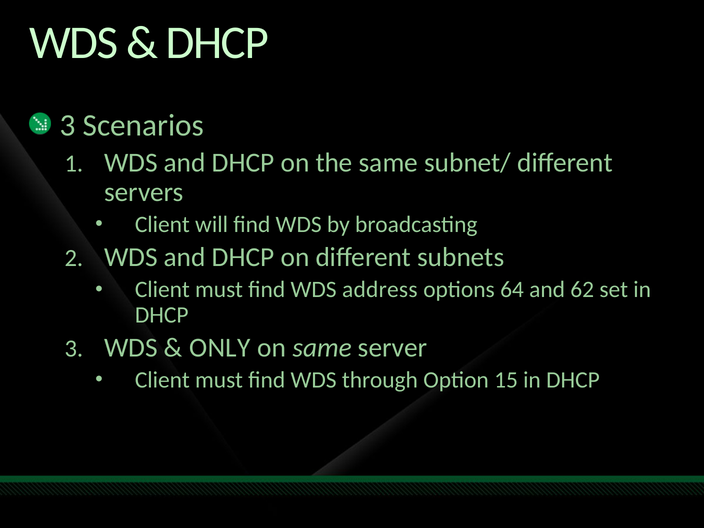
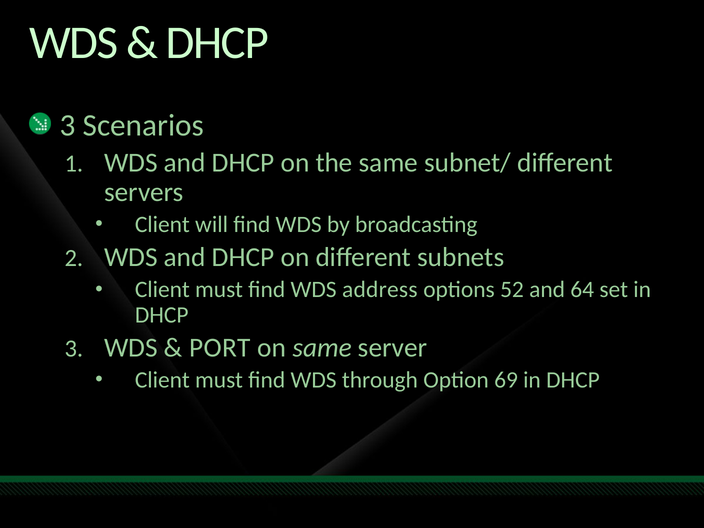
64: 64 -> 52
62: 62 -> 64
ONLY: ONLY -> PORT
15: 15 -> 69
